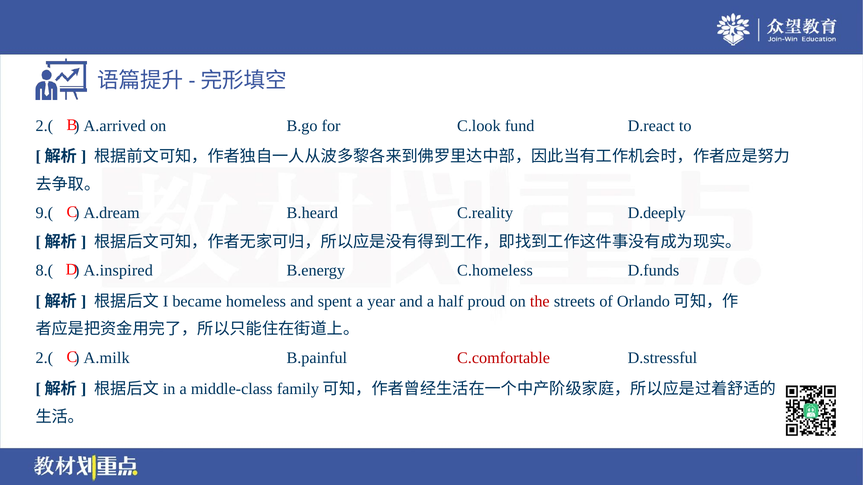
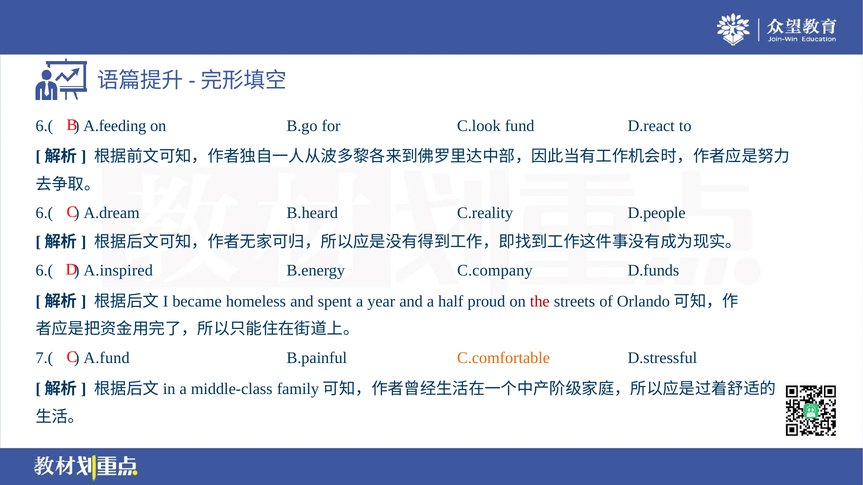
2.( at (44, 126): 2.( -> 6.(
A.arrived: A.arrived -> A.feeding
9.( at (44, 213): 9.( -> 6.(
D.deeply: D.deeply -> D.people
8.( at (44, 271): 8.( -> 6.(
C.homeless: C.homeless -> C.company
2.( at (44, 358): 2.( -> 7.(
A.milk: A.milk -> A.fund
C.comfortable colour: red -> orange
